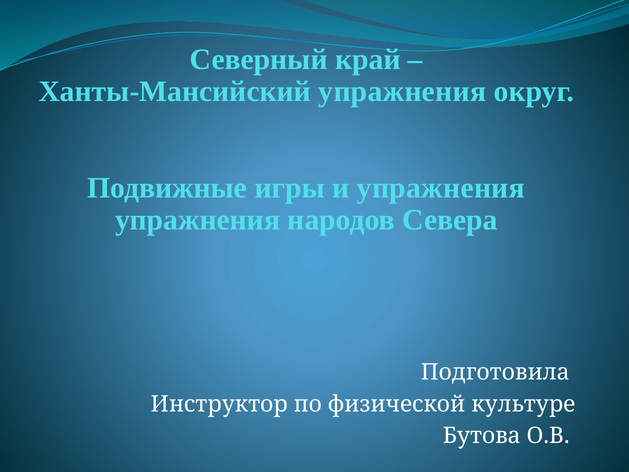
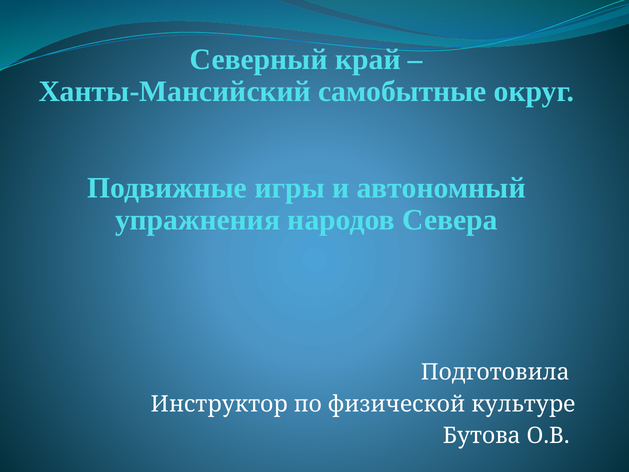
Ханты-Мансийский упражнения: упражнения -> самобытные
и упражнения: упражнения -> автономный
